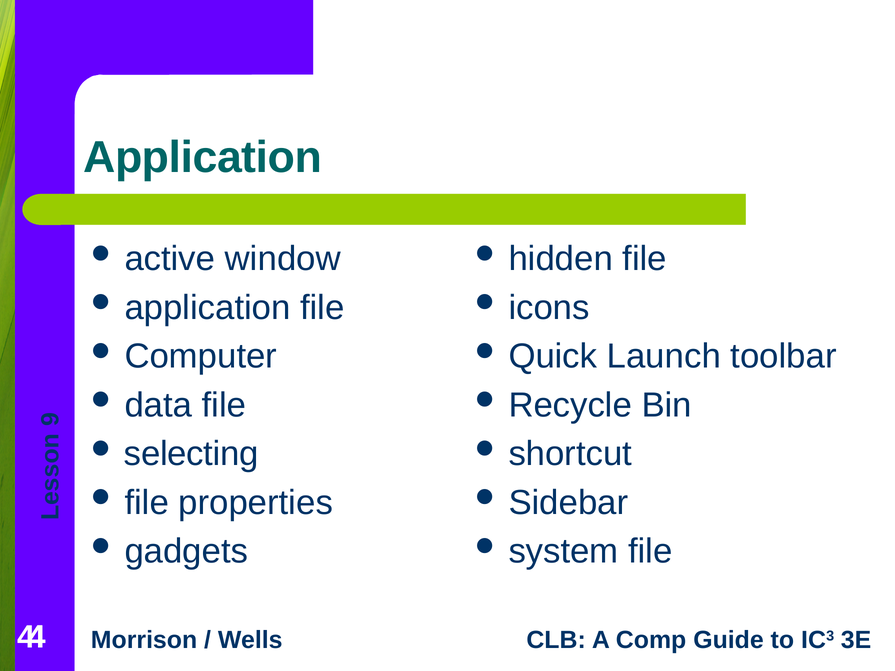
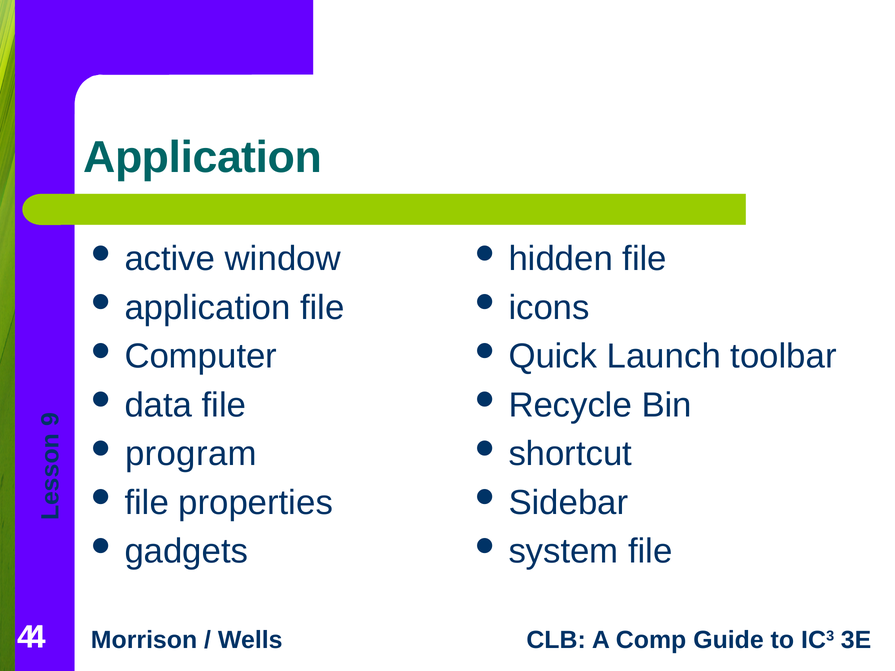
selecting: selecting -> program
